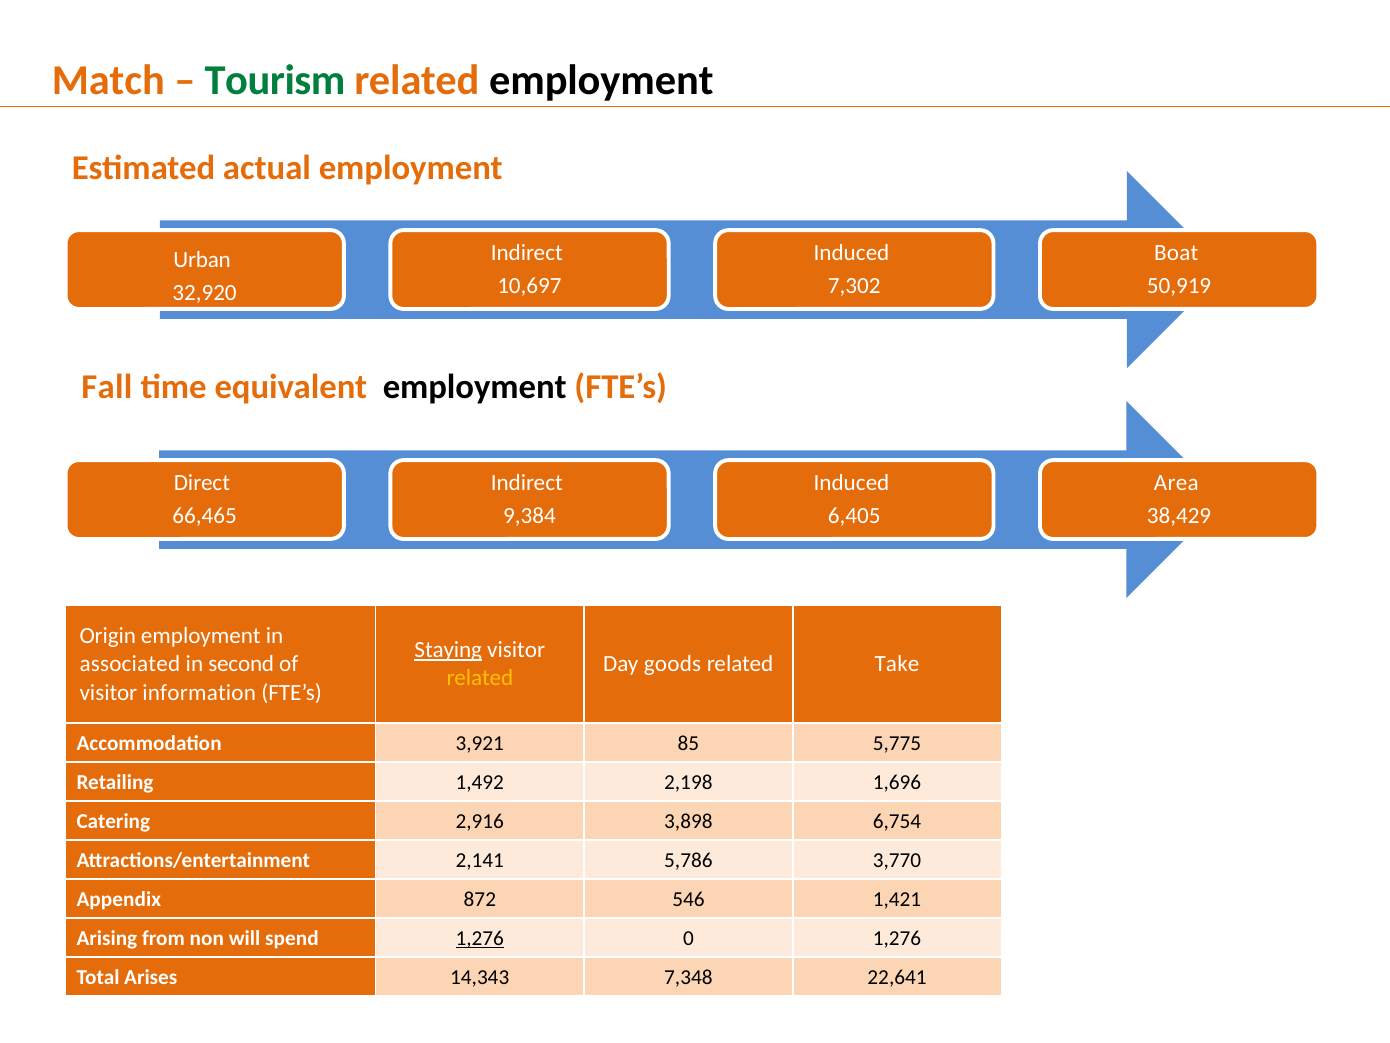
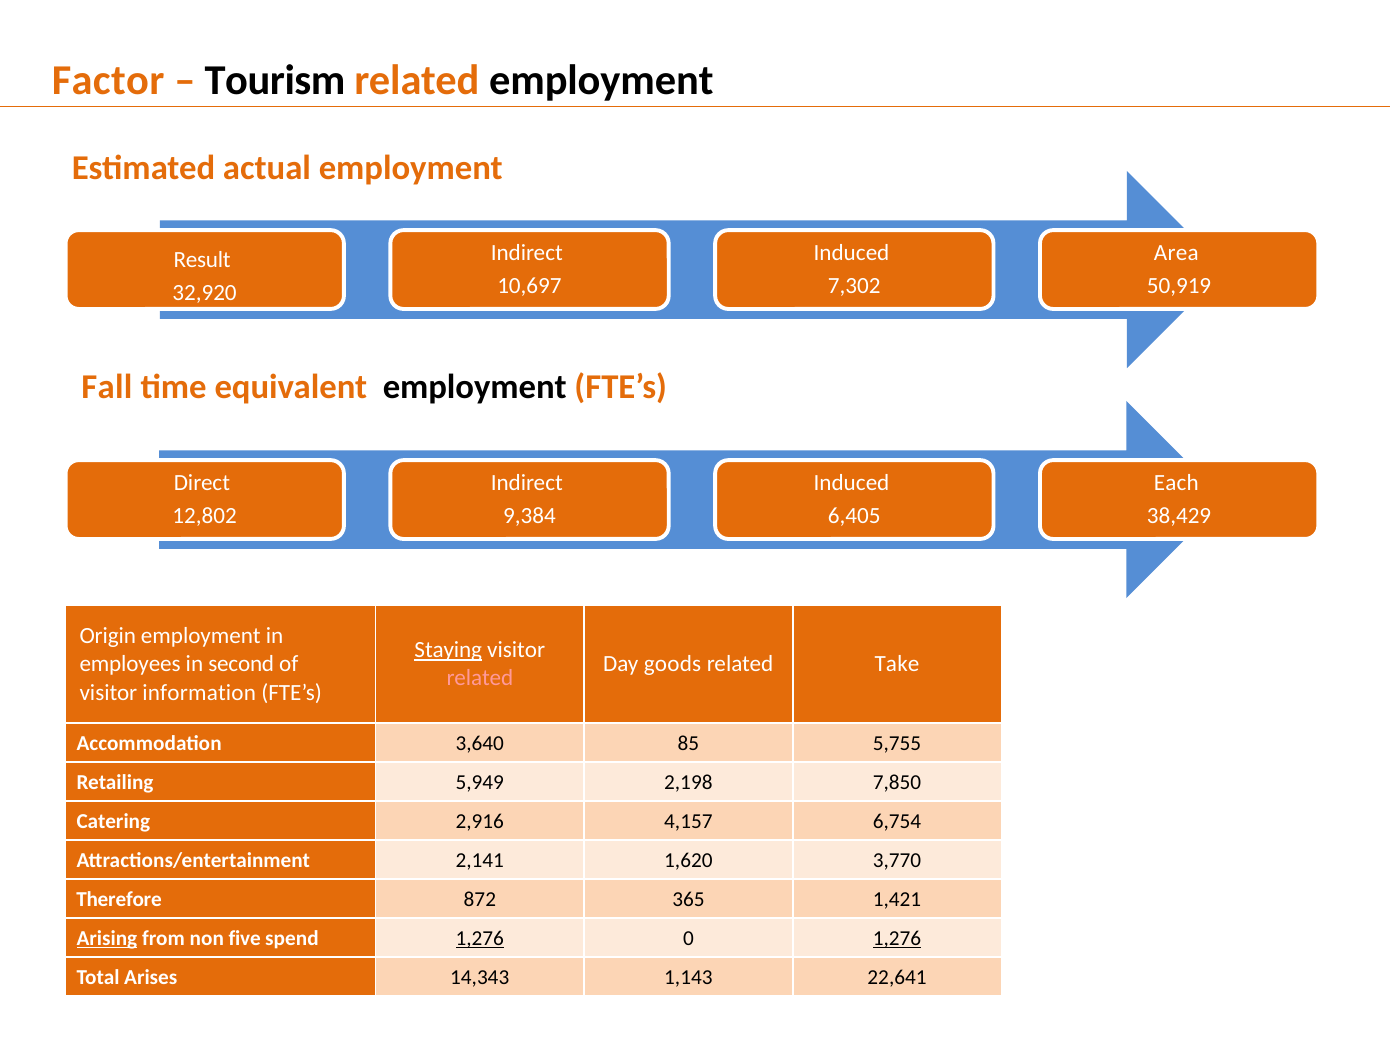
Match: Match -> Factor
Tourism colour: green -> black
Boat: Boat -> Area
Urban: Urban -> Result
Area: Area -> Each
66,465: 66,465 -> 12,802
associated: associated -> employees
related at (480, 678) colour: yellow -> pink
3,921: 3,921 -> 3,640
5,775: 5,775 -> 5,755
1,492: 1,492 -> 5,949
1,696: 1,696 -> 7,850
3,898: 3,898 -> 4,157
5,786: 5,786 -> 1,620
Appendix: Appendix -> Therefore
546: 546 -> 365
Arising underline: none -> present
will: will -> five
1,276 at (897, 938) underline: none -> present
7,348: 7,348 -> 1,143
